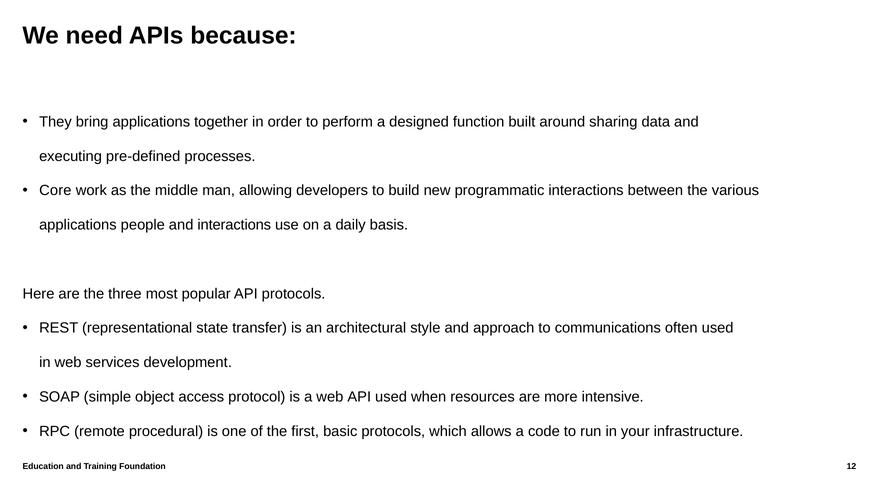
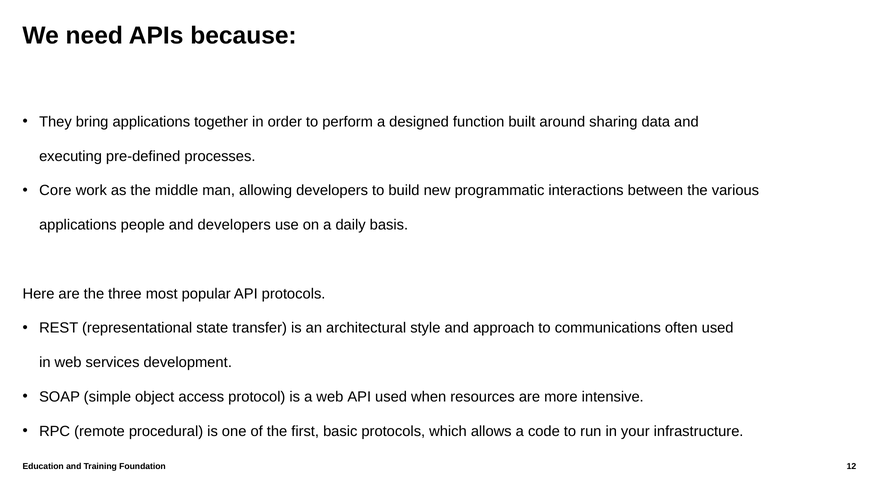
and interactions: interactions -> developers
